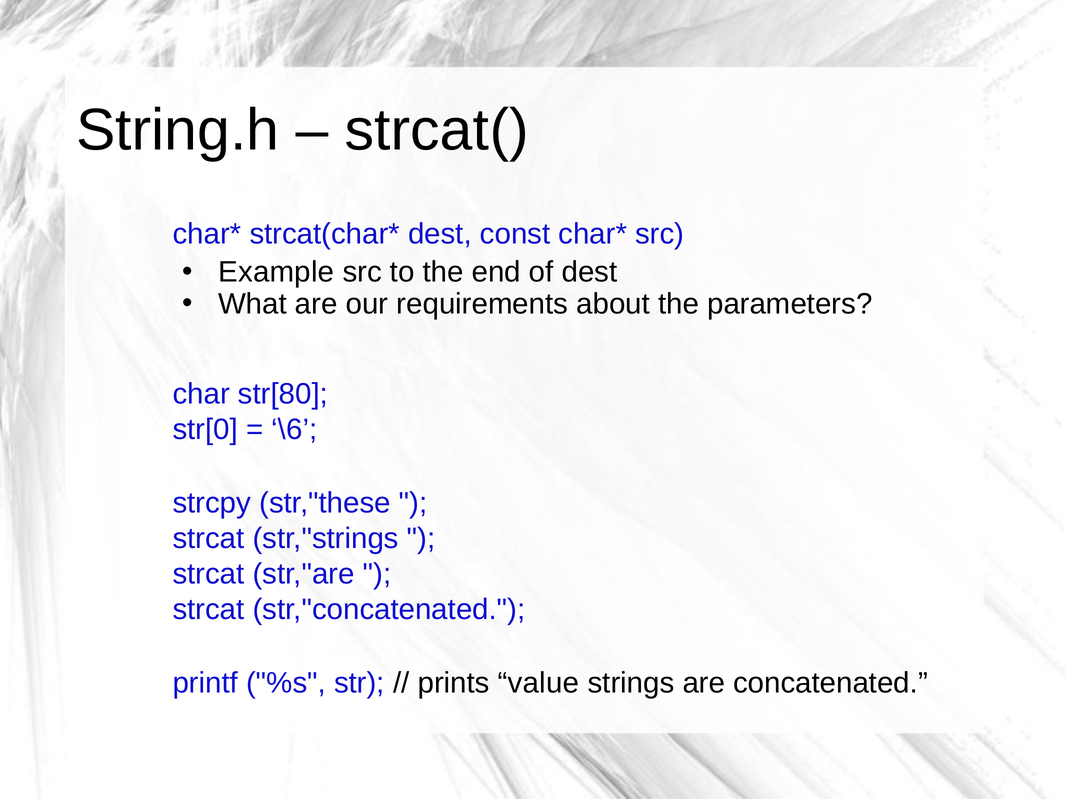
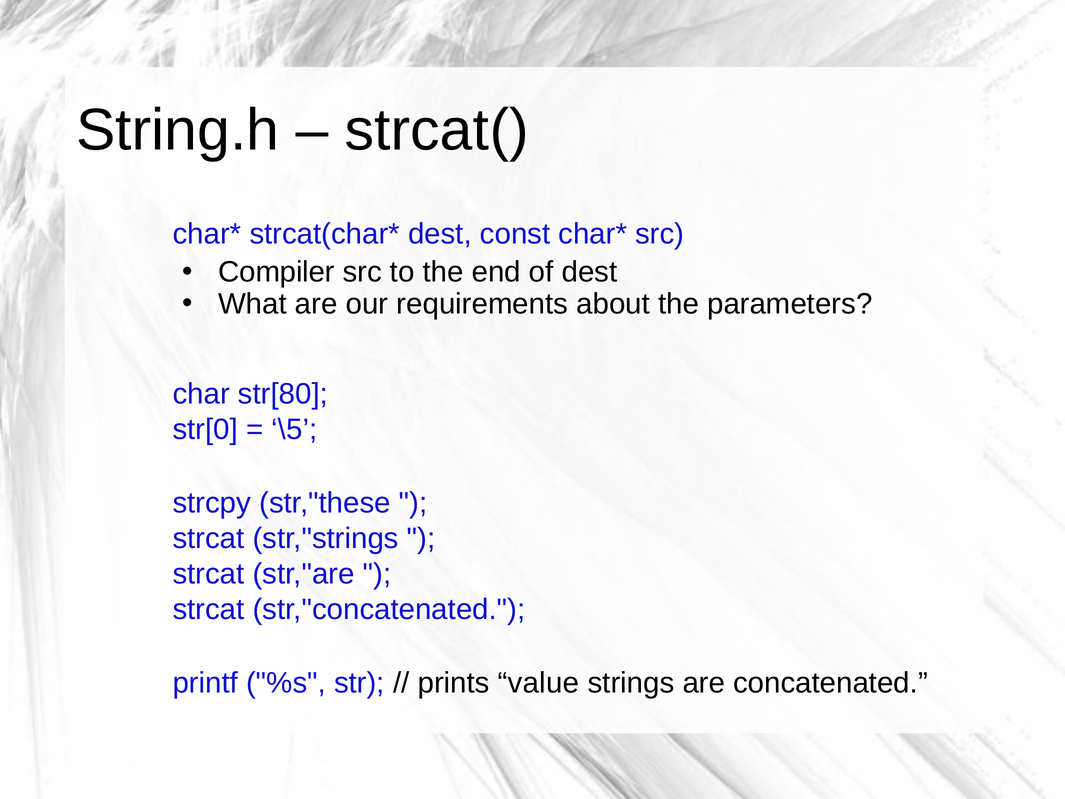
Example: Example -> Compiler
\6: \6 -> \5
